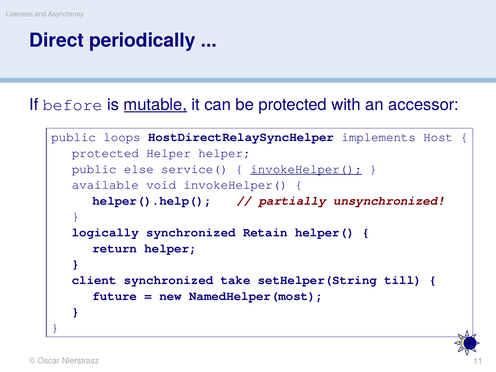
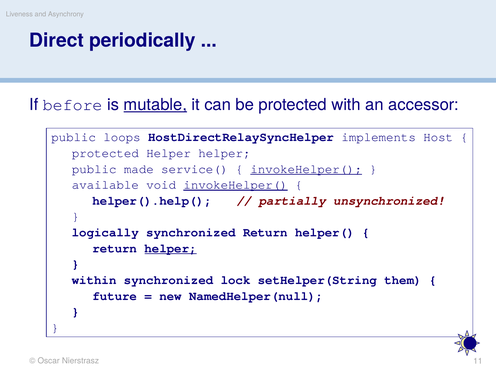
else: else -> made
invokeHelper( at (236, 185) underline: none -> present
synchronized Retain: Retain -> Return
helper at (171, 248) underline: none -> present
client: client -> within
take: take -> lock
till: till -> them
NamedHelper(most: NamedHelper(most -> NamedHelper(null
